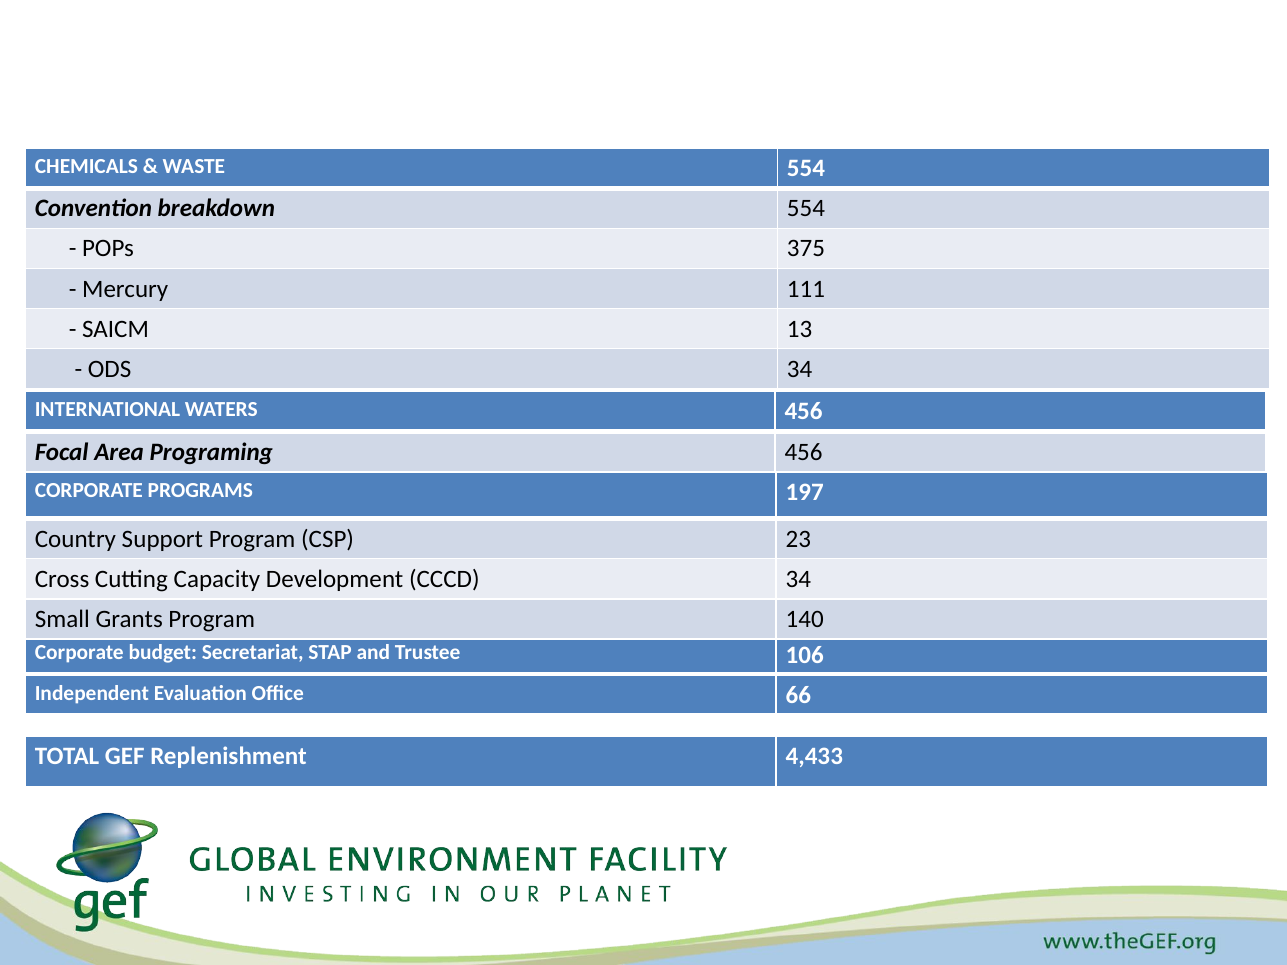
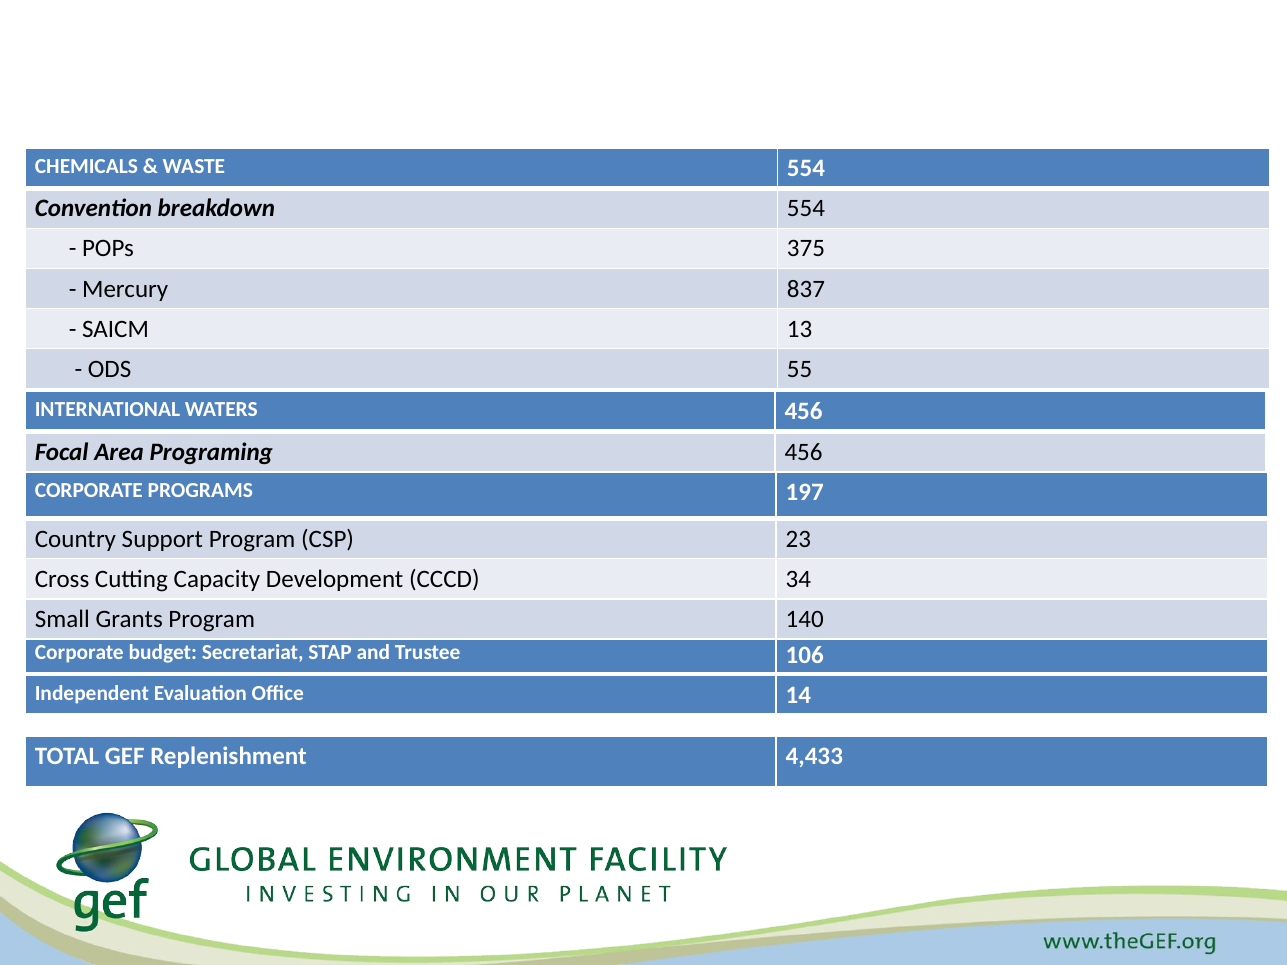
111: 111 -> 837
ODS 34: 34 -> 55
66: 66 -> 14
